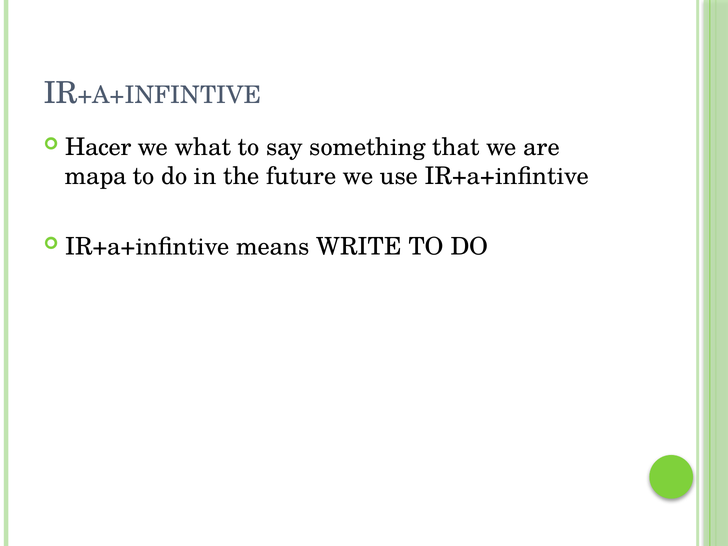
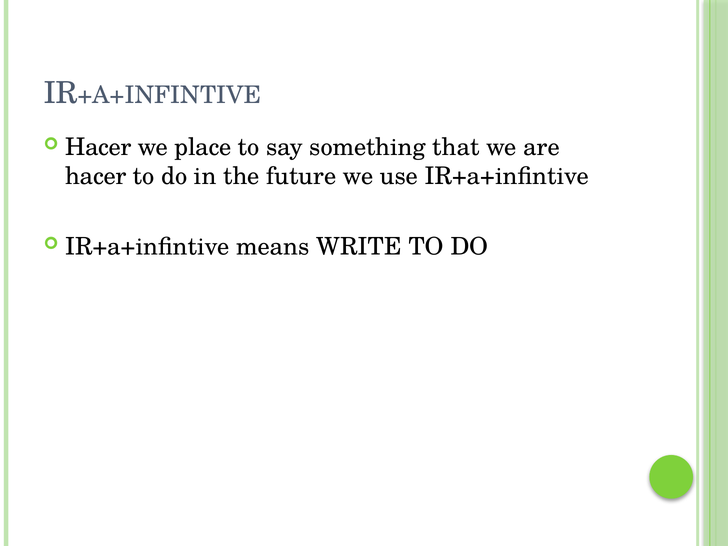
what: what -> place
mapa at (96, 176): mapa -> hacer
